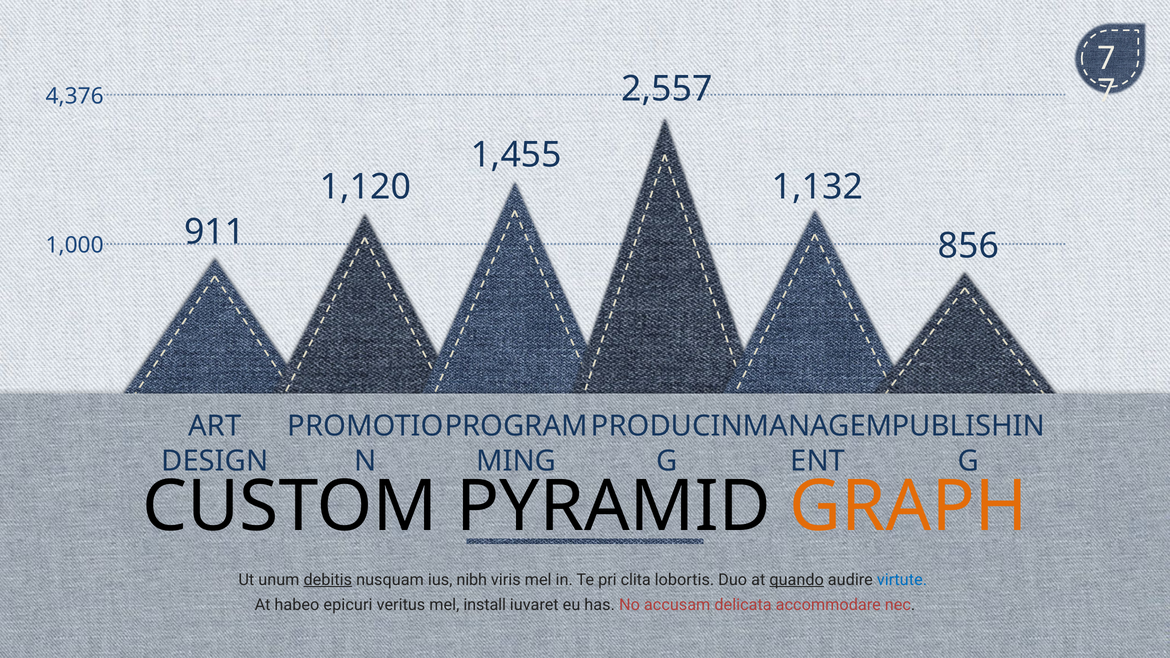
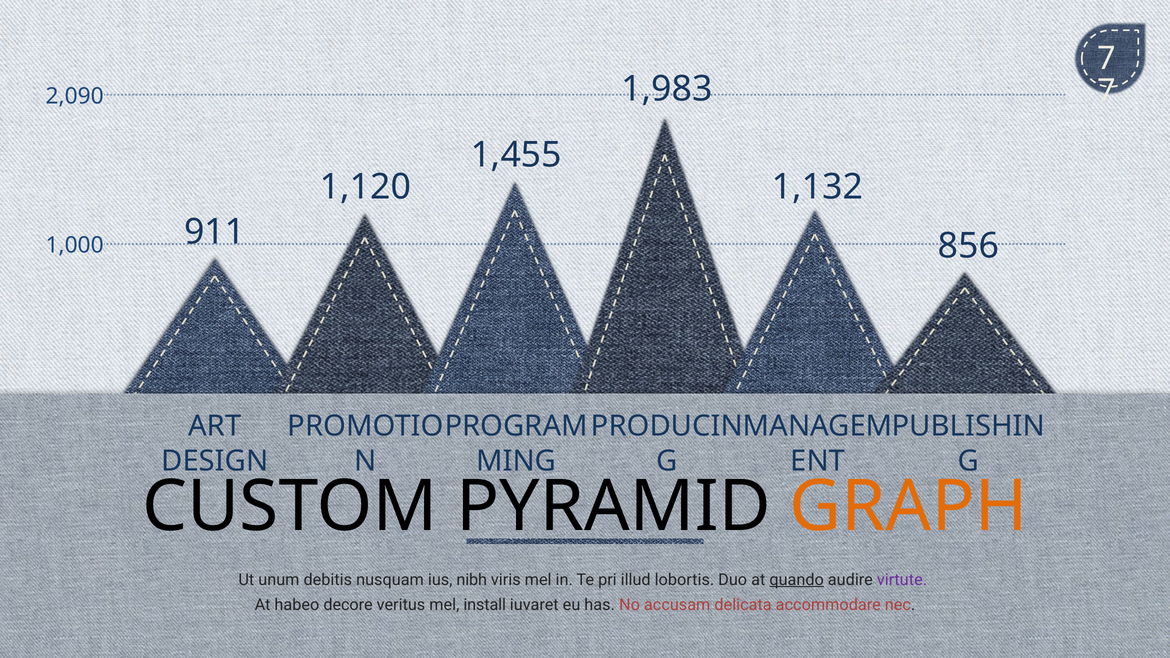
2,557: 2,557 -> 1,983
4,376: 4,376 -> 2,090
debitis underline: present -> none
clita: clita -> illud
virtute colour: blue -> purple
epicuri: epicuri -> decore
